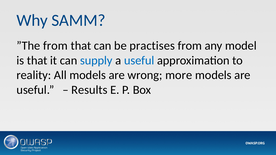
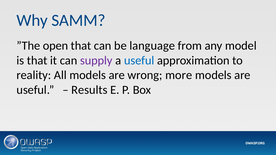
”The from: from -> open
practises: practises -> language
supply colour: blue -> purple
